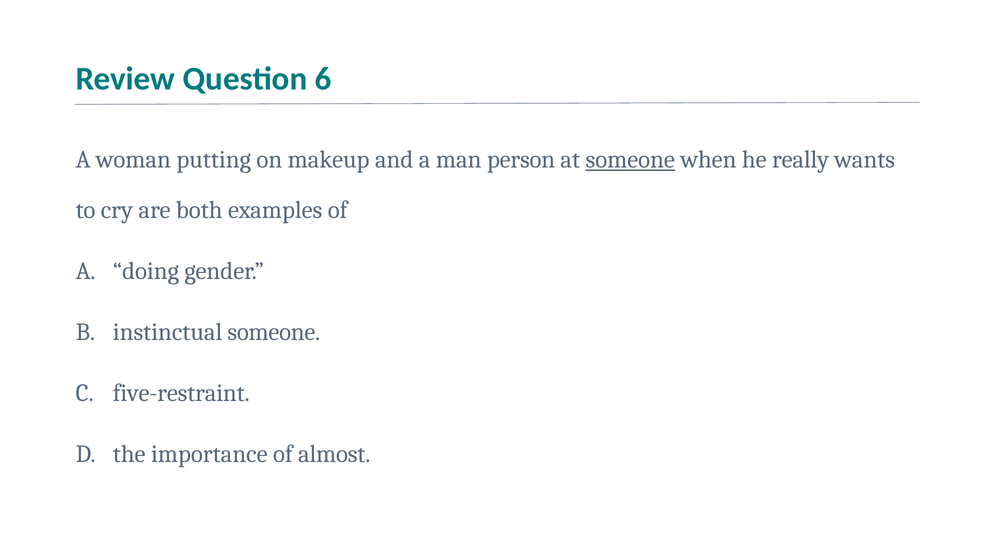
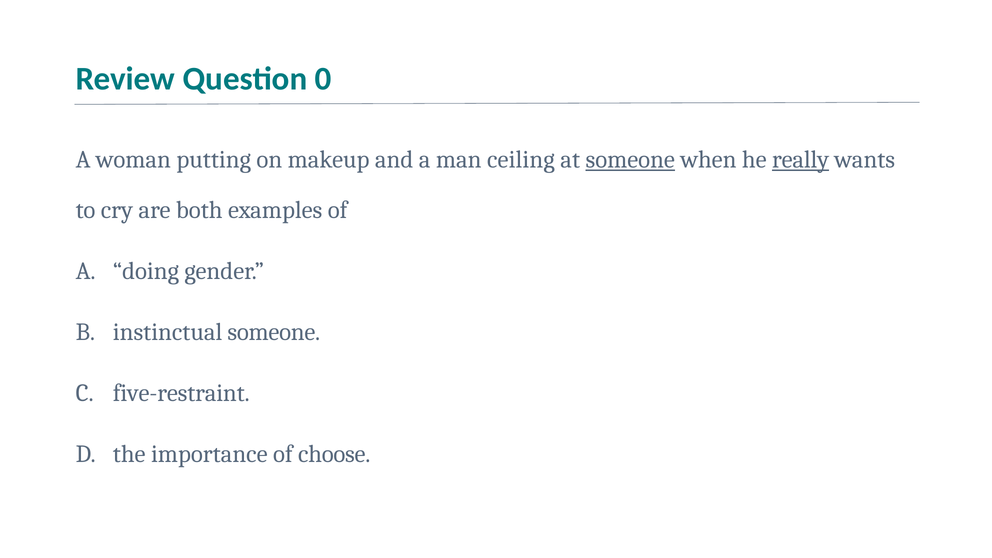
6: 6 -> 0
person: person -> ceiling
really underline: none -> present
almost: almost -> choose
